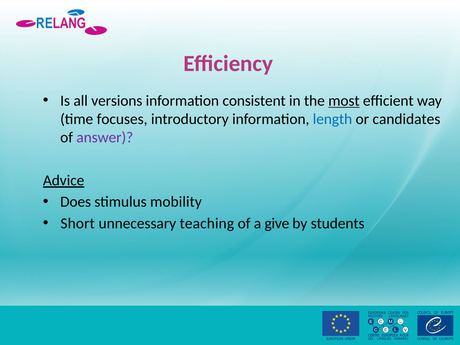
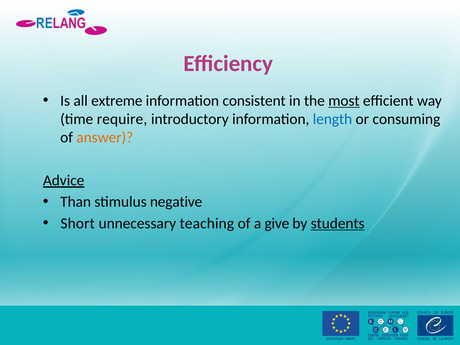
versions: versions -> extreme
focuses: focuses -> require
candidates: candidates -> consuming
answer colour: purple -> orange
Does: Does -> Than
mobility: mobility -> negative
students underline: none -> present
